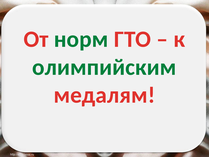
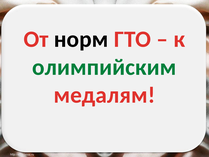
норм colour: green -> black
